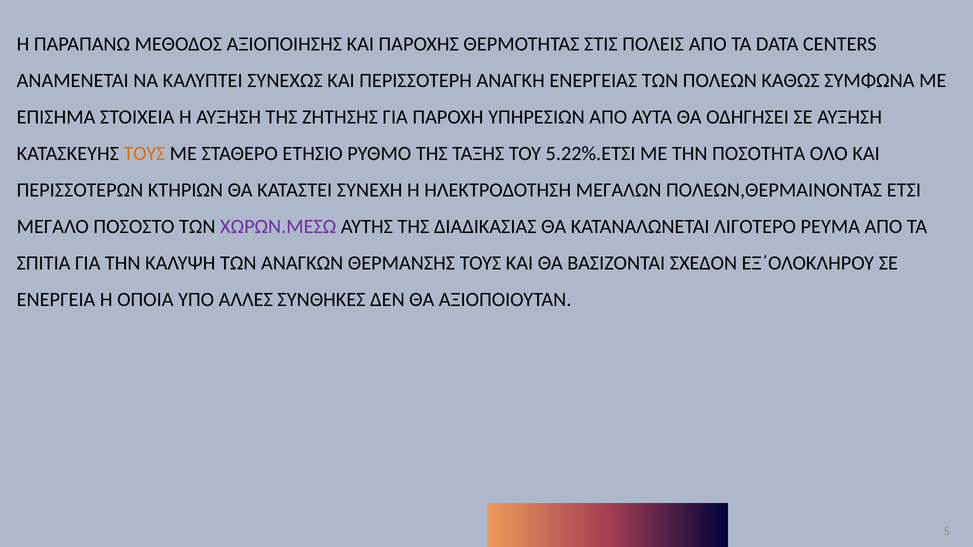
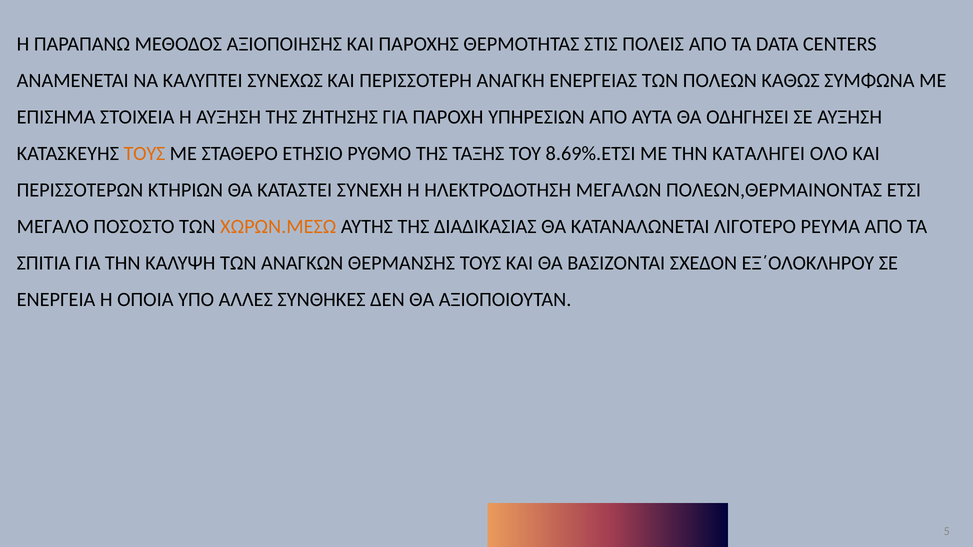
5.22%.ΕΤΣΙ: 5.22%.ΕΤΣΙ -> 8.69%.ΕΤΣΙ
ΠΟΣΟΤΗΤΑ: ΠΟΣΟΤΗΤΑ -> ΚΑΤΑΛΗΓΕΙ
ΧΩΡΩΝ.ΜΕΣΩ colour: purple -> orange
